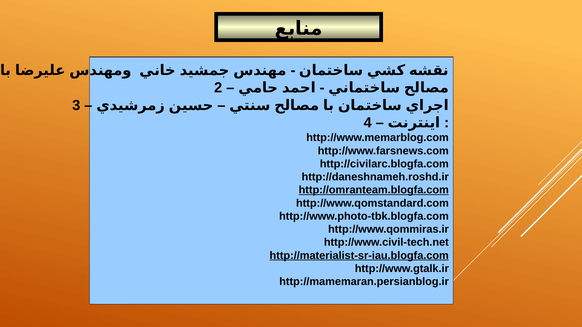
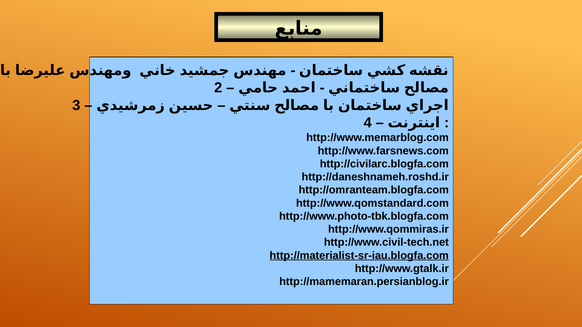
http://omranteam.blogfa.com underline: present -> none
